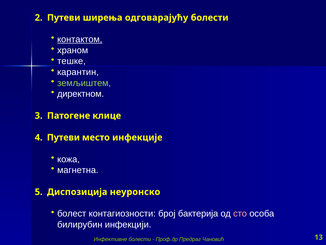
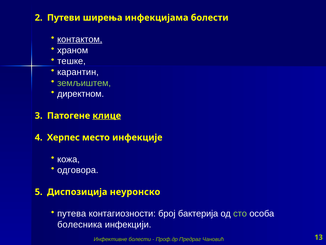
одговарајућу: одговарајућу -> инфекцијама
клице underline: none -> present
Путеви at (63, 137): Путеви -> Херпес
магнетна: магнетна -> одговора
болест: болест -> путева
сто colour: pink -> light green
билирубин: билирубин -> болесника
